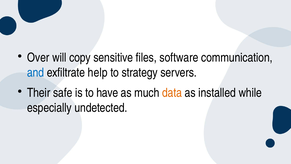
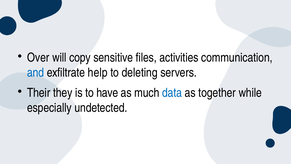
software: software -> activities
strategy: strategy -> deleting
safe: safe -> they
data colour: orange -> blue
installed: installed -> together
